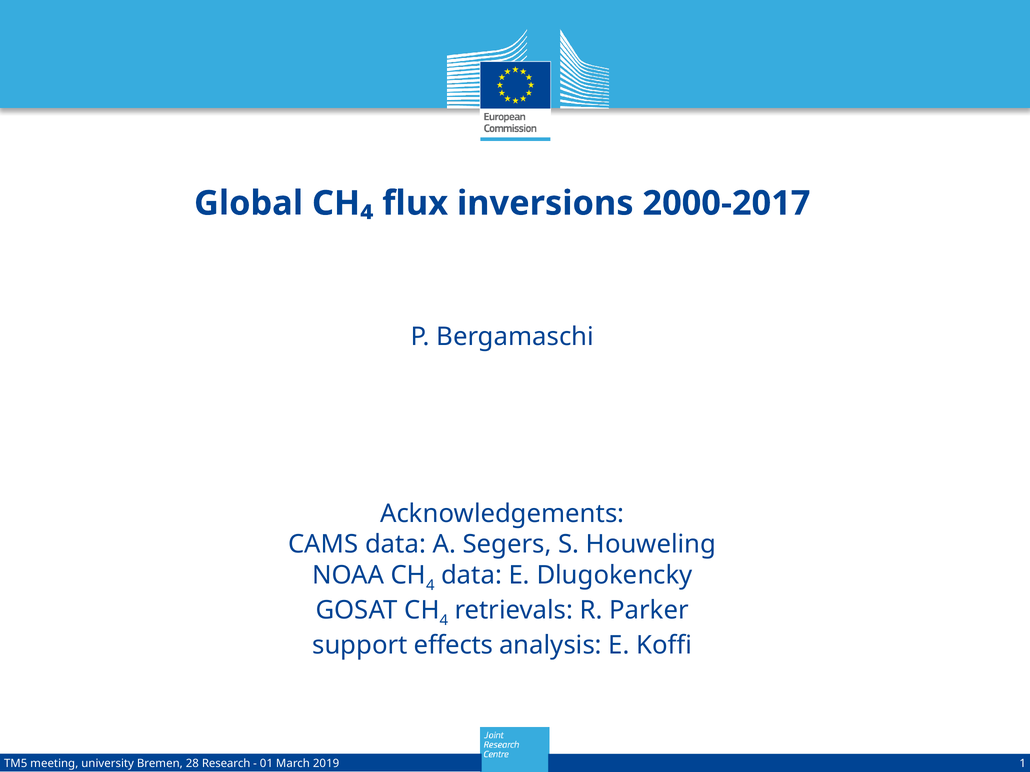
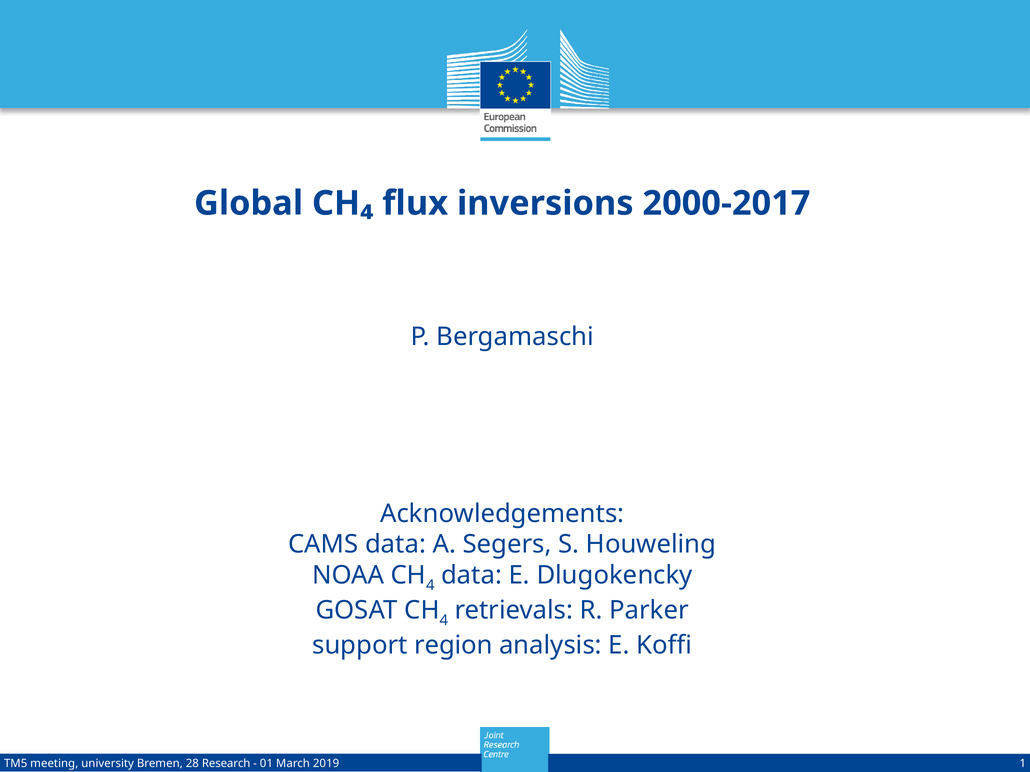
effects: effects -> region
